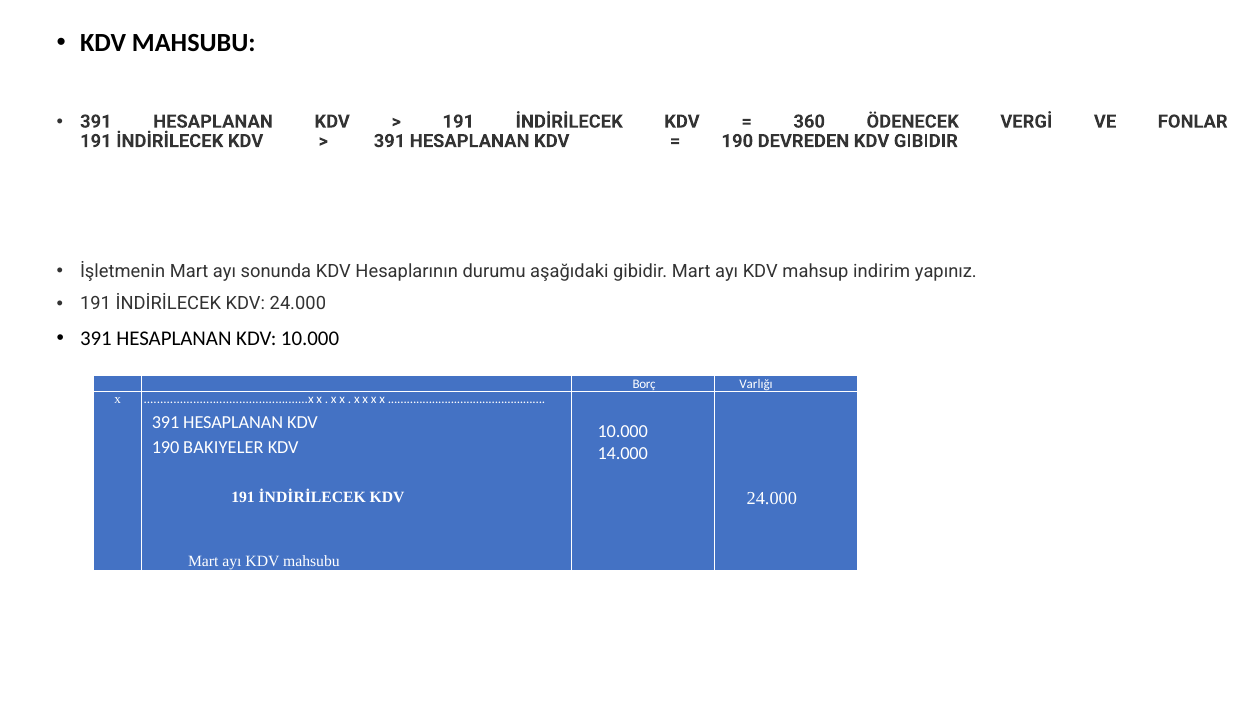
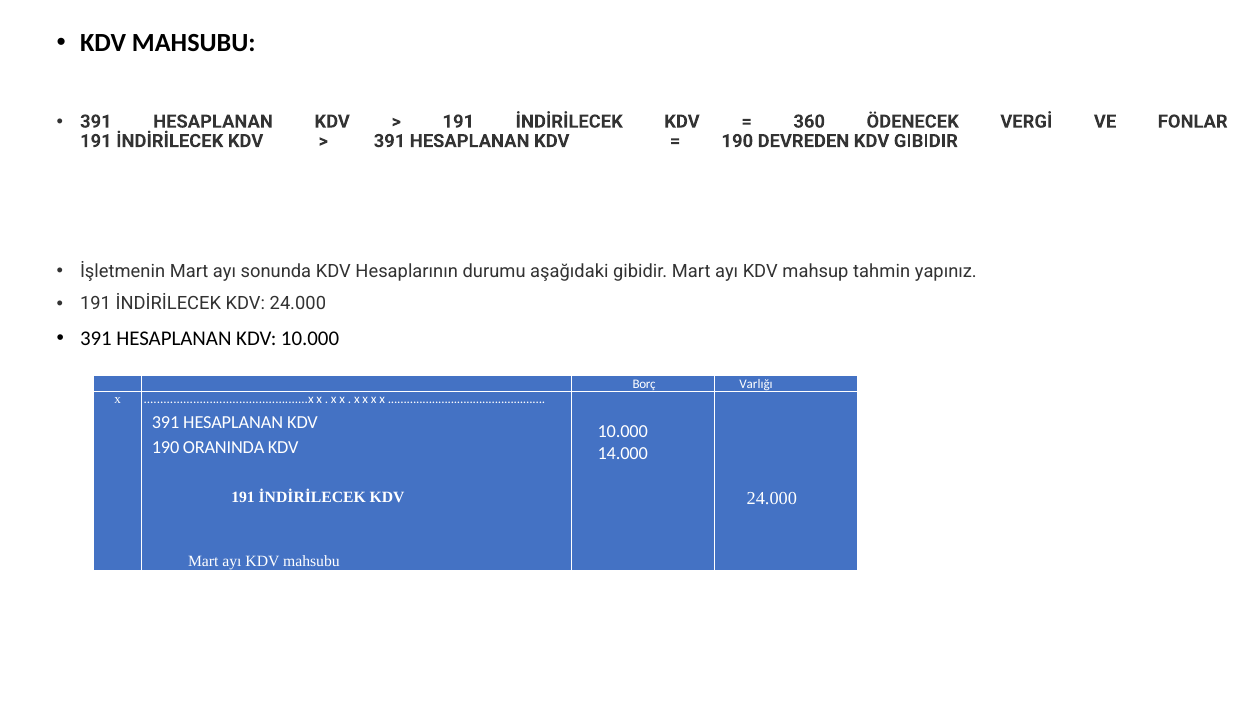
indirim: indirim -> tahmin
BAKIYELER: BAKIYELER -> ORANINDA
